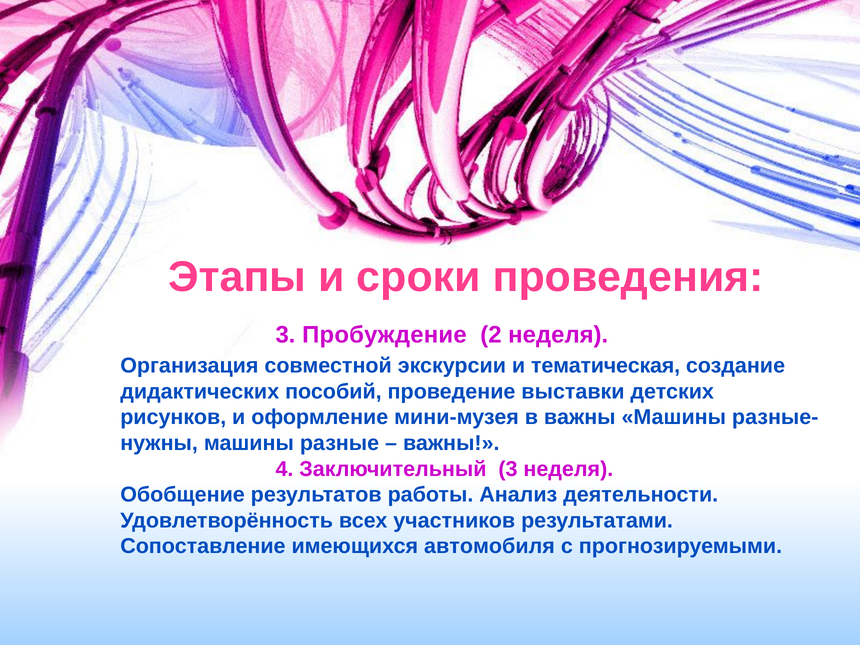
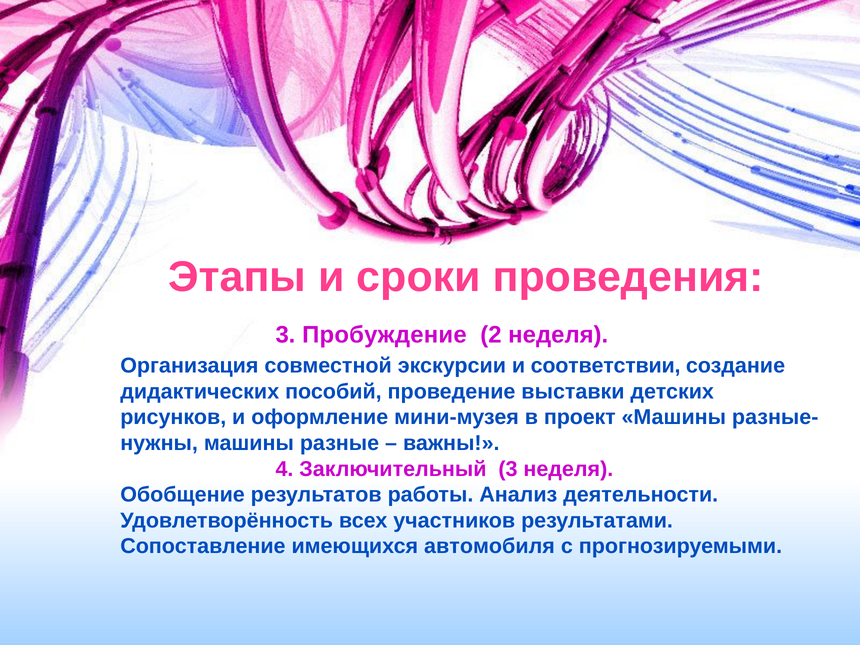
тематическая: тематическая -> соответствии
в важны: важны -> проект
